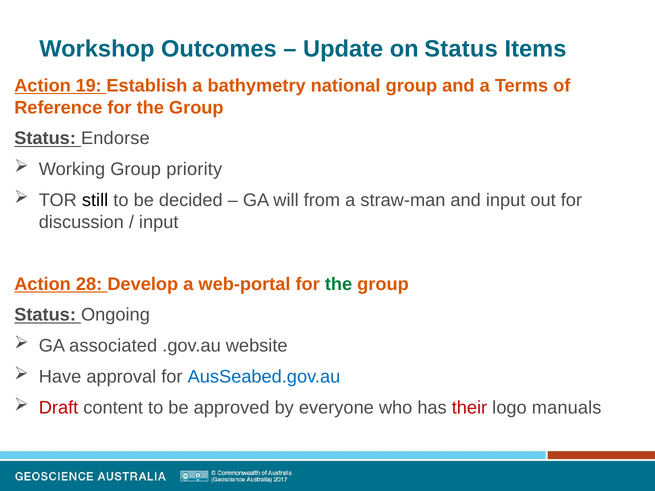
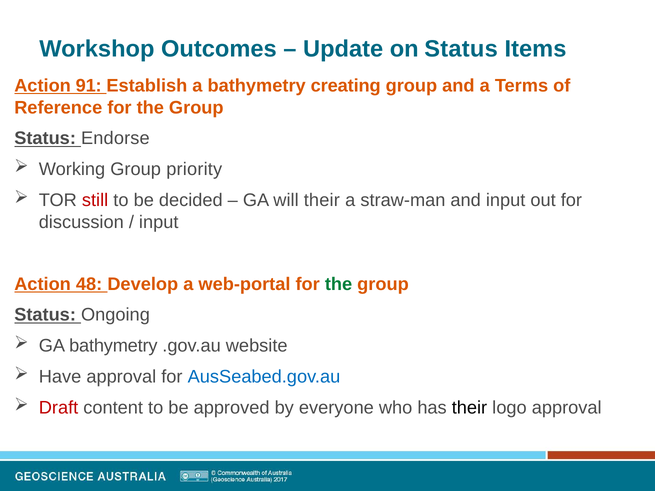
19: 19 -> 91
national: national -> creating
still colour: black -> red
will from: from -> their
28: 28 -> 48
GA associated: associated -> bathymetry
their at (469, 408) colour: red -> black
logo manuals: manuals -> approval
